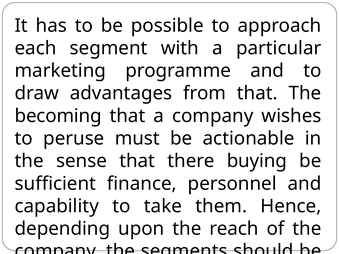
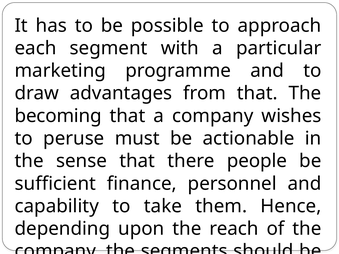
buying: buying -> people
